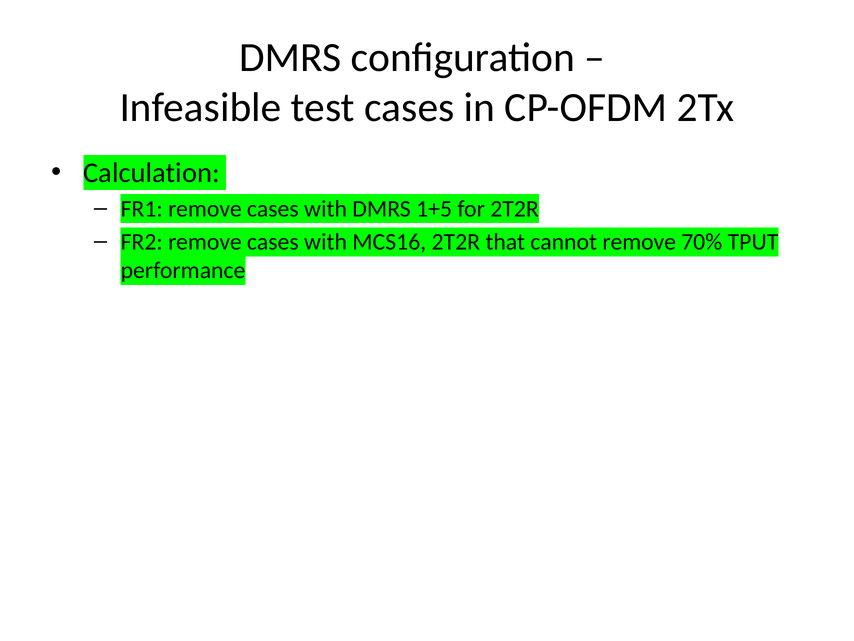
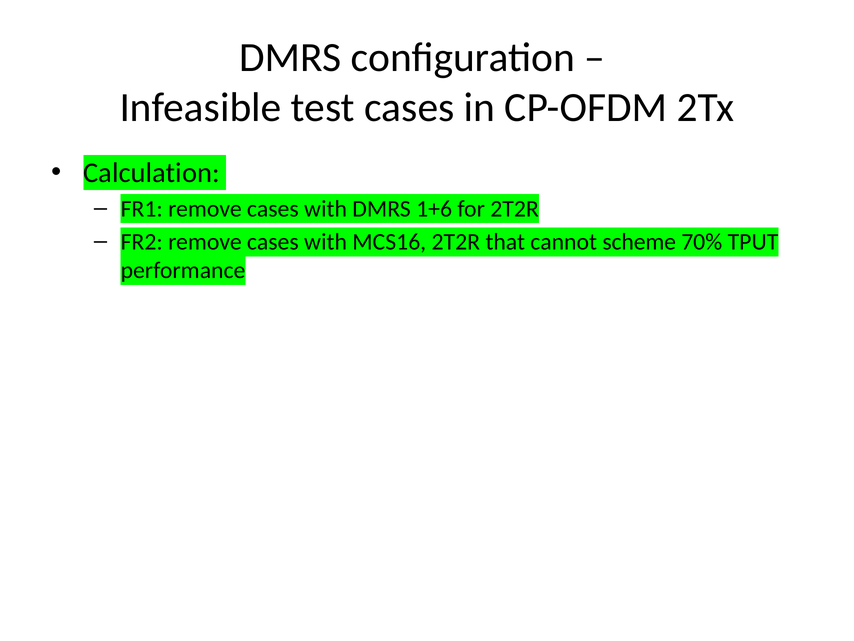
1+5: 1+5 -> 1+6
cannot remove: remove -> scheme
